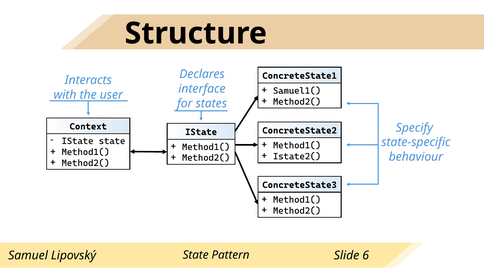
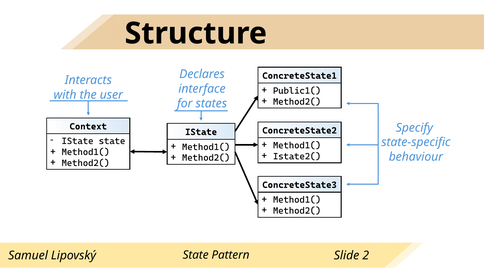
Samuel1(: Samuel1( -> Public1(
6: 6 -> 2
